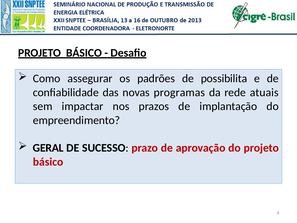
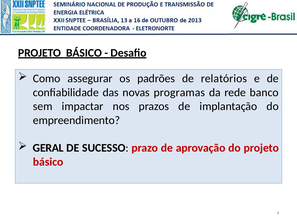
possibilita: possibilita -> relatórios
atuais: atuais -> banco
